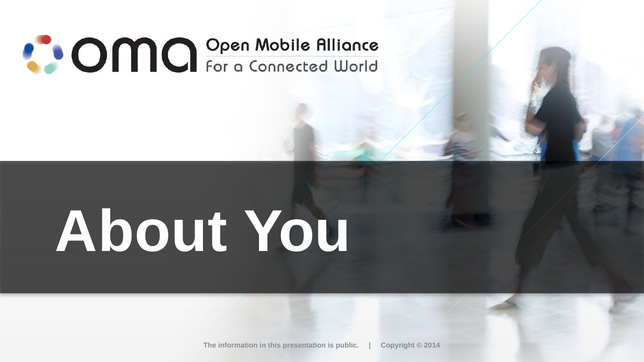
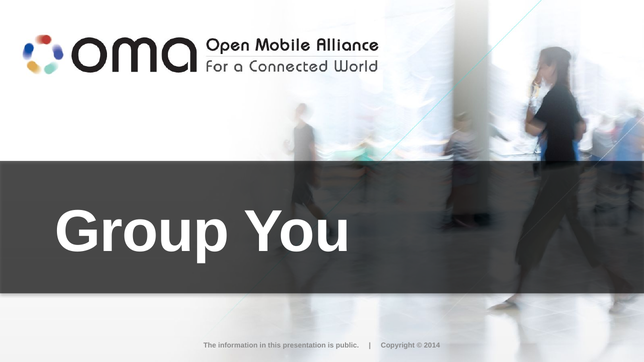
About: About -> Group
